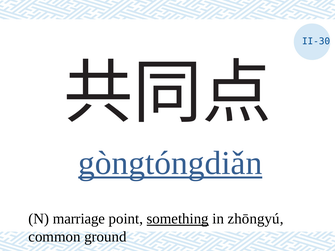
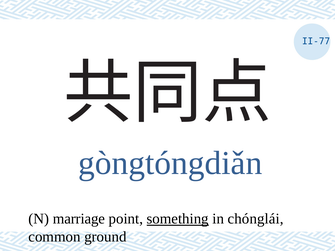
II-30: II-30 -> II-77
gòngtóngdiǎn underline: present -> none
zhōngyú: zhōngyú -> chónglái
